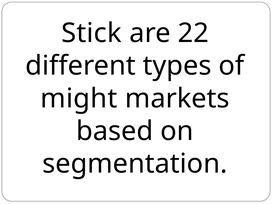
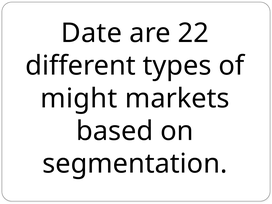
Stick: Stick -> Date
